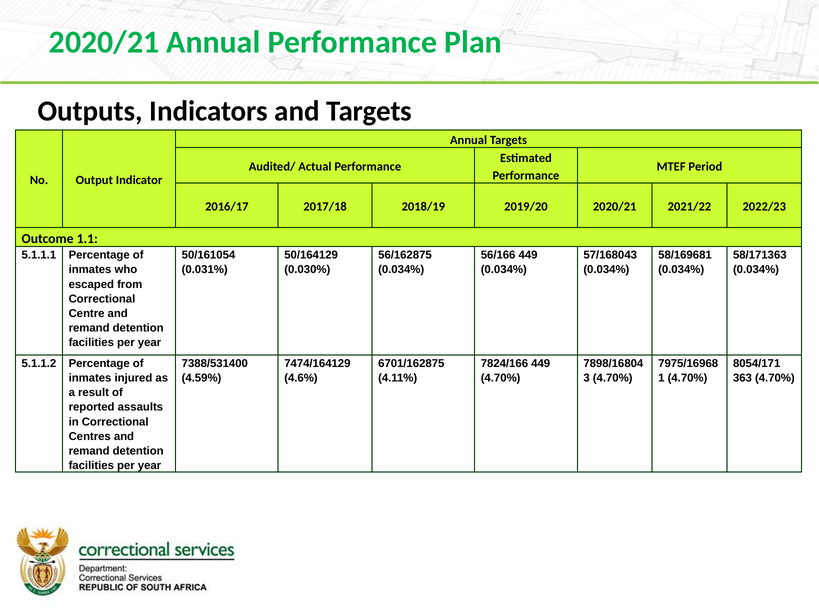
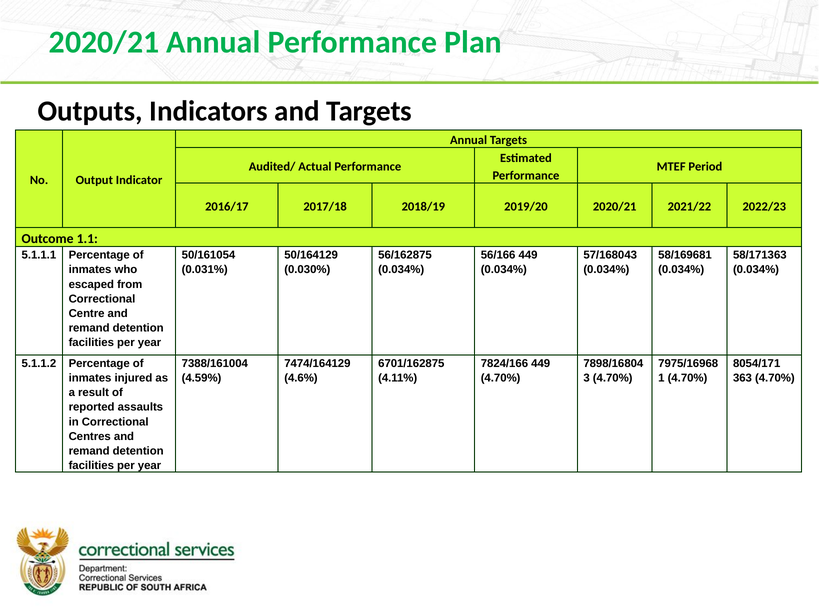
7388/531400: 7388/531400 -> 7388/161004
